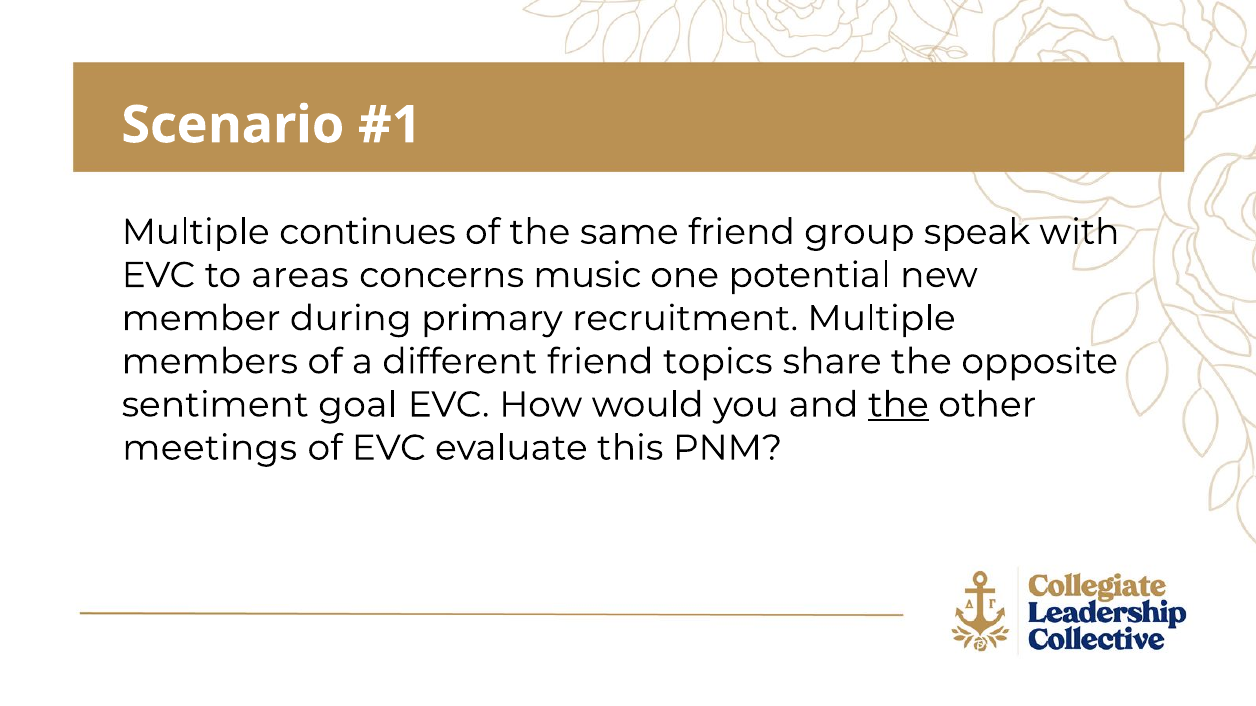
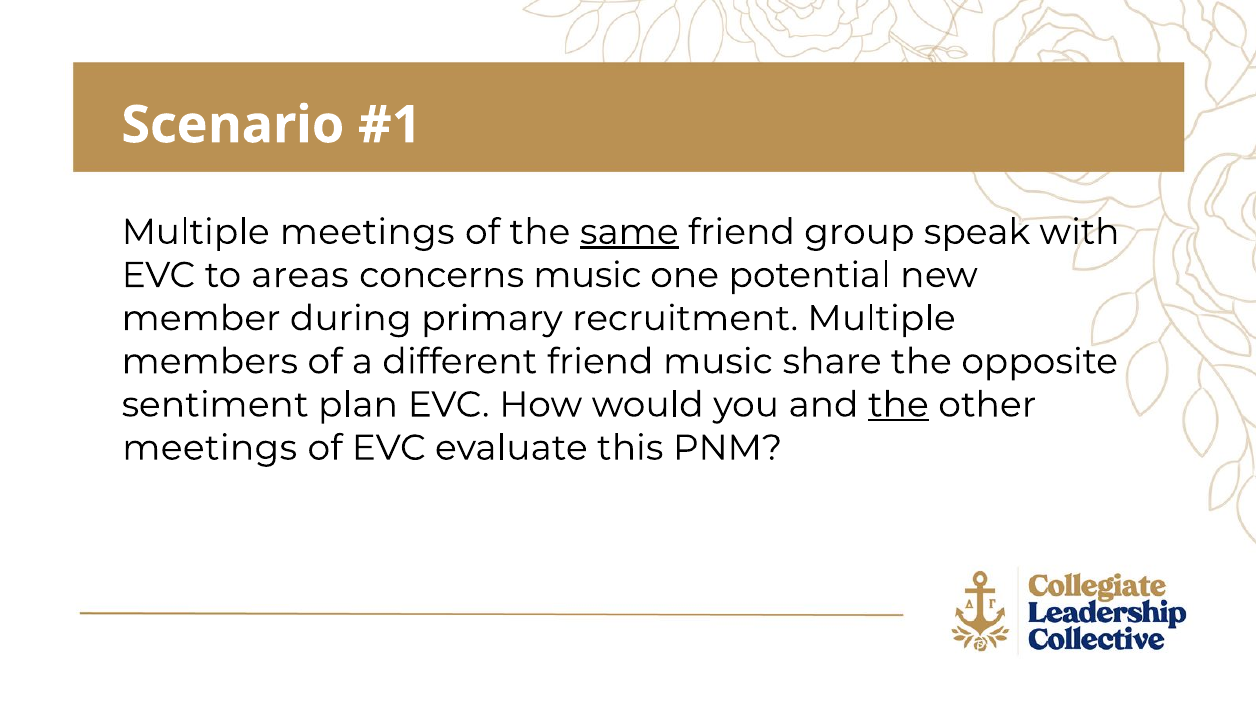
Multiple continues: continues -> meetings
same underline: none -> present
friend topics: topics -> music
goal: goal -> plan
